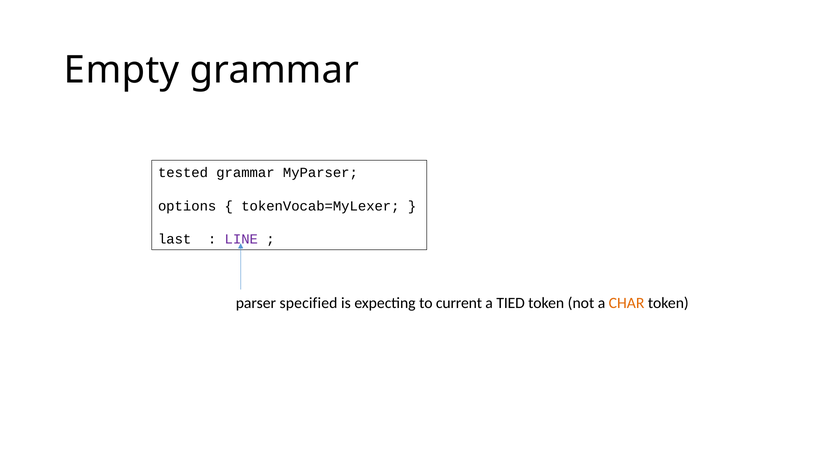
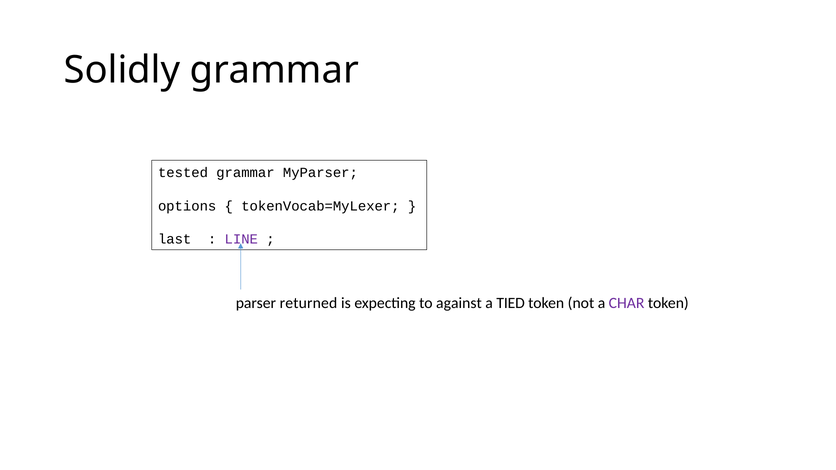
Empty: Empty -> Solidly
specified: specified -> returned
current: current -> against
CHAR colour: orange -> purple
